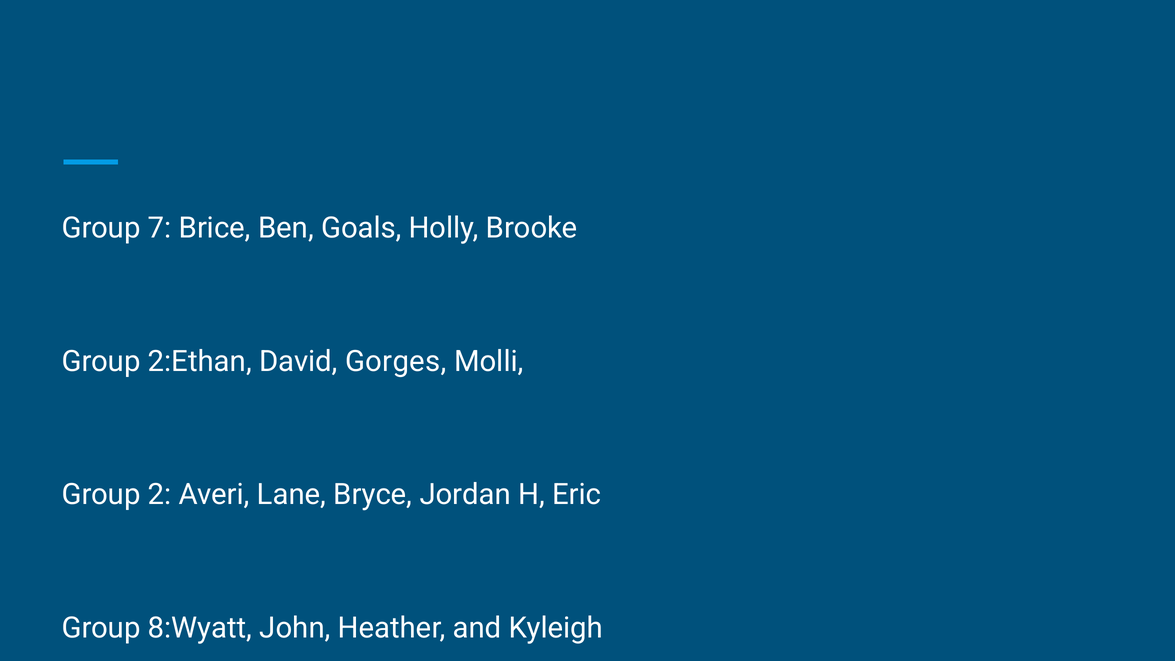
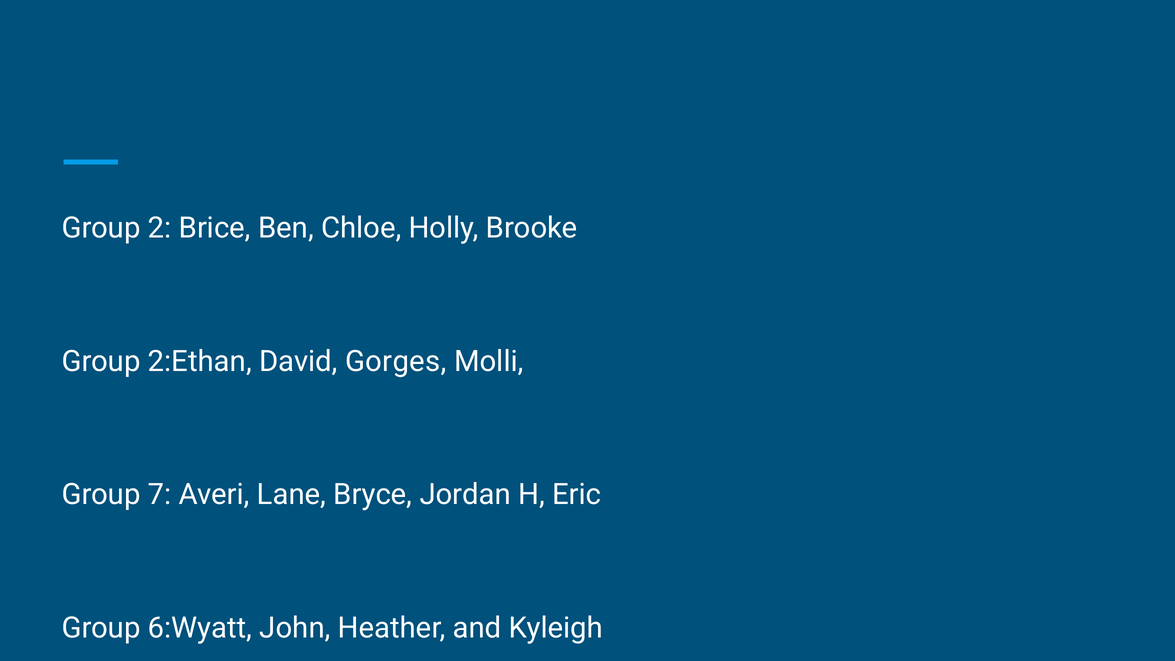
7: 7 -> 2
Goals: Goals -> Chloe
2: 2 -> 7
8:Wyatt: 8:Wyatt -> 6:Wyatt
